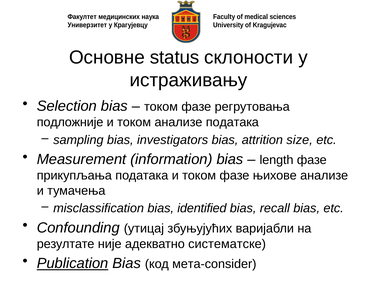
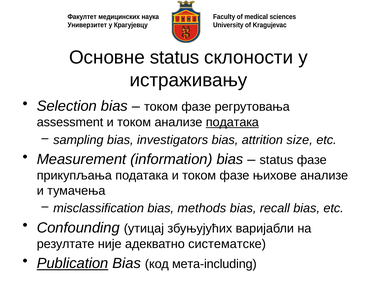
подложније: подложније -> assessment
података at (232, 122) underline: none -> present
length at (277, 160): length -> status
identified: identified -> methods
мета-consider: мета-consider -> мета-including
